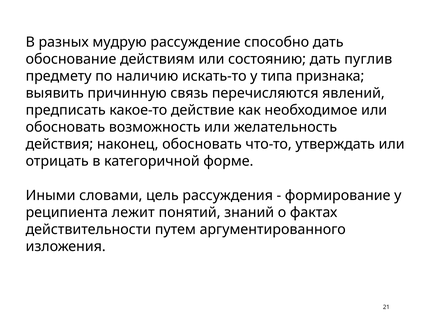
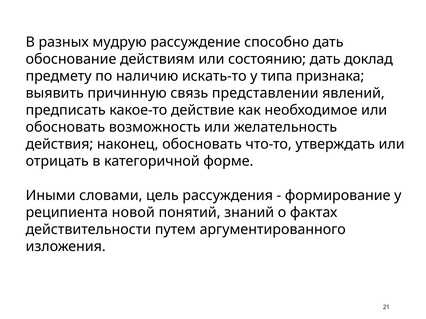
пуглив: пуглив -> доклад
перечисляются: перечисляются -> представлении
лежит: лежит -> новой
